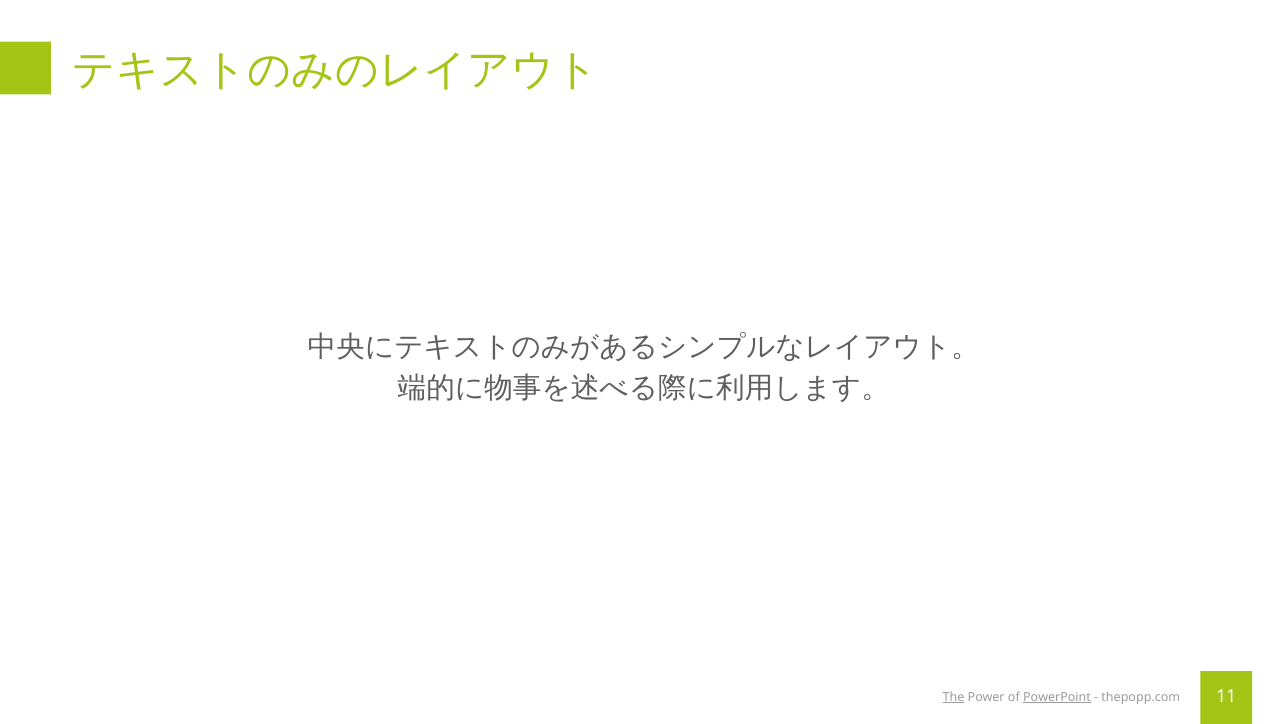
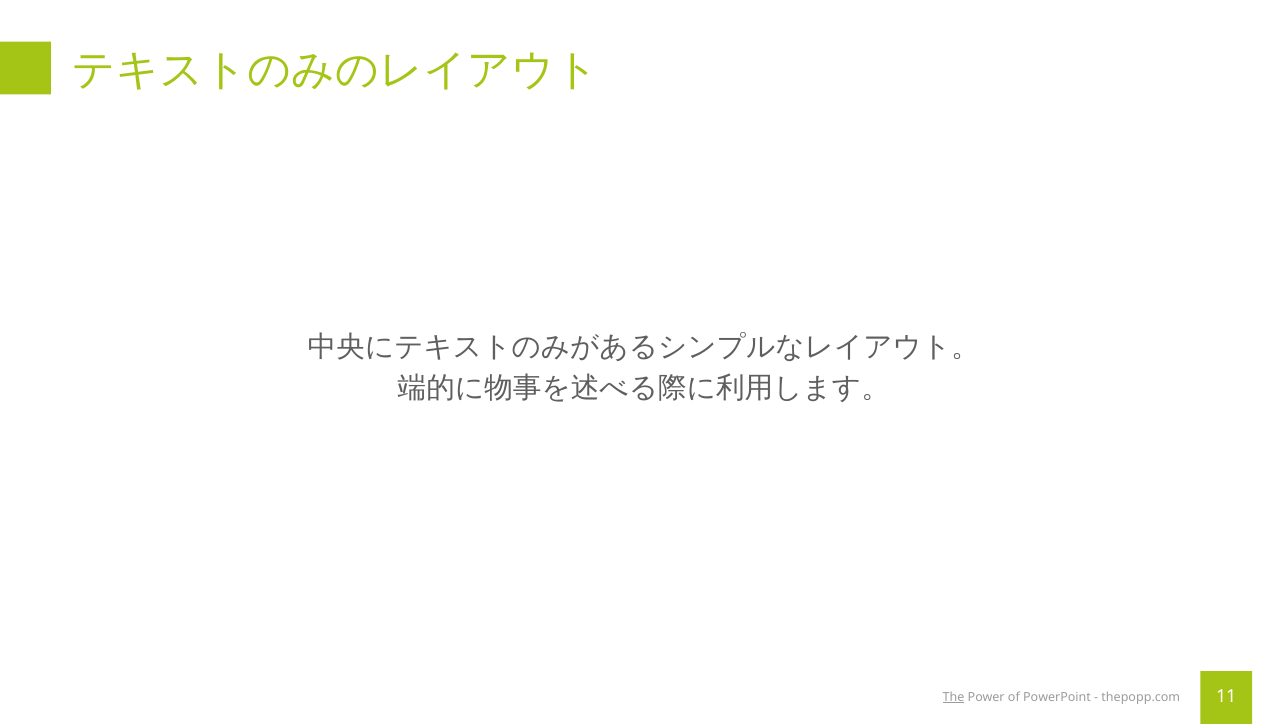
PowerPoint underline: present -> none
